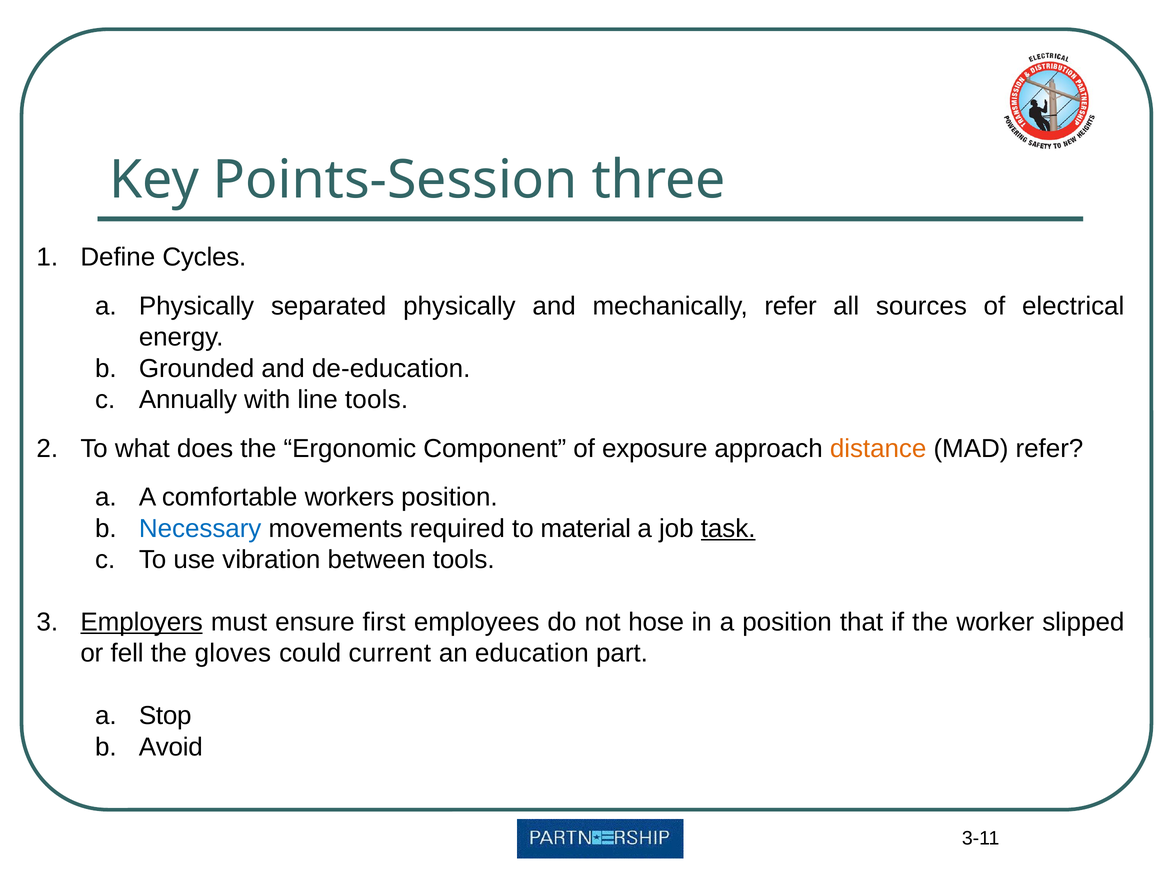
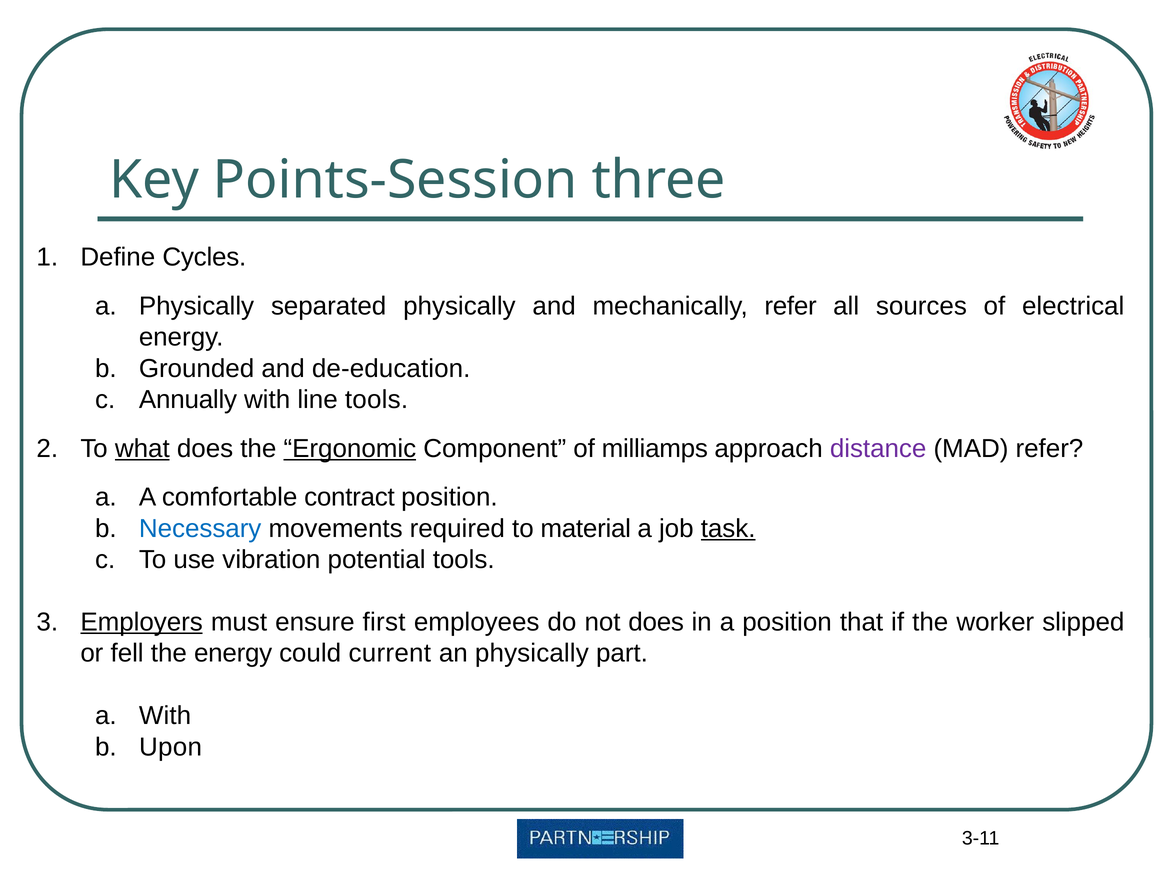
what underline: none -> present
Ergonomic underline: none -> present
exposure: exposure -> milliamps
distance colour: orange -> purple
workers: workers -> contract
between: between -> potential
not hose: hose -> does
the gloves: gloves -> energy
an education: education -> physically
a Stop: Stop -> With
Avoid: Avoid -> Upon
